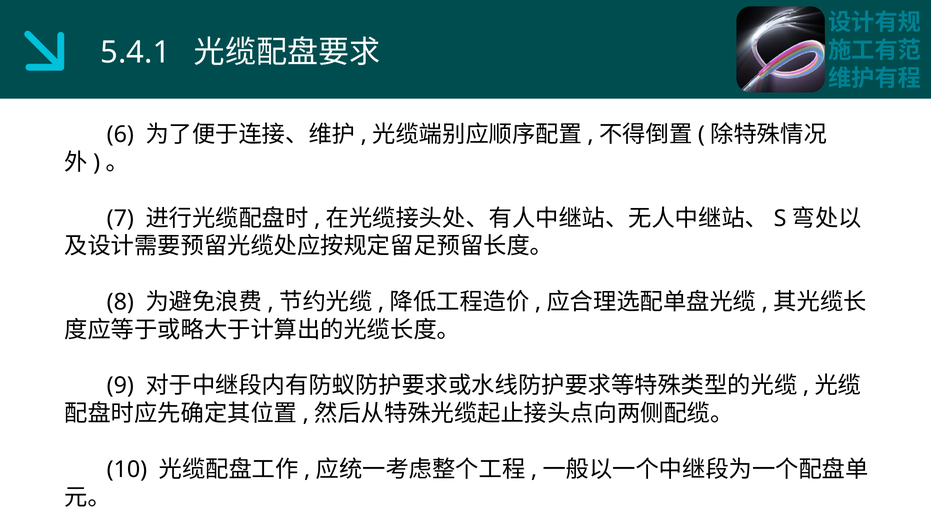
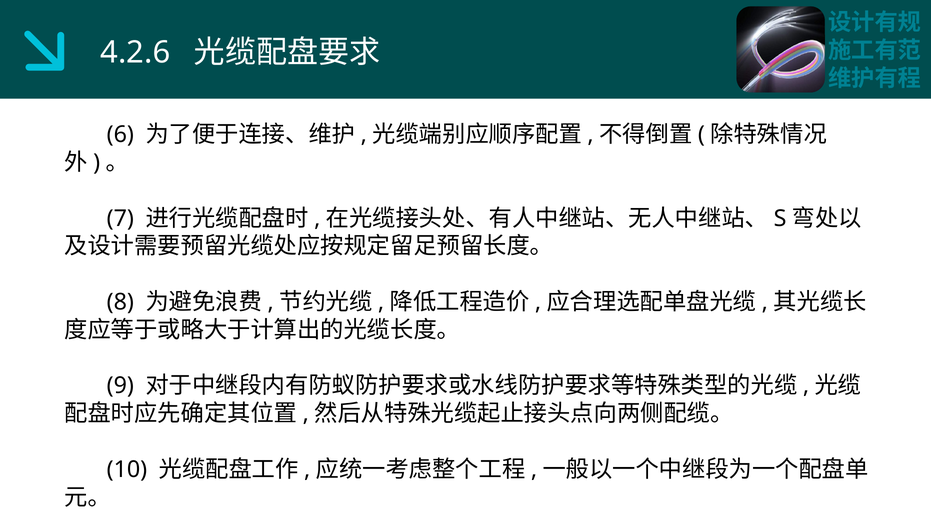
5.4.1: 5.4.1 -> 4.2.6
